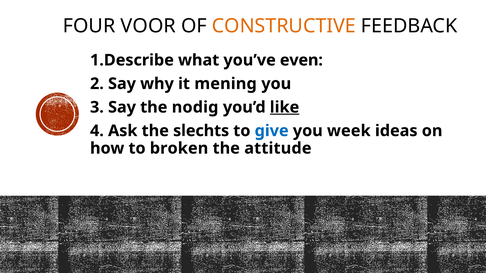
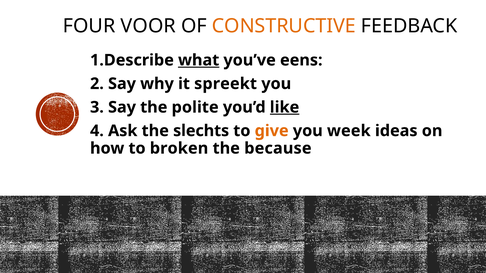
what underline: none -> present
even: even -> eens
mening: mening -> spreekt
nodig: nodig -> polite
give colour: blue -> orange
attitude: attitude -> because
